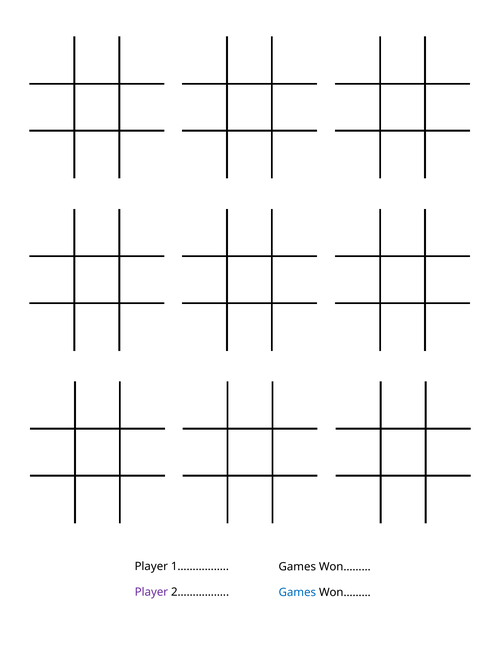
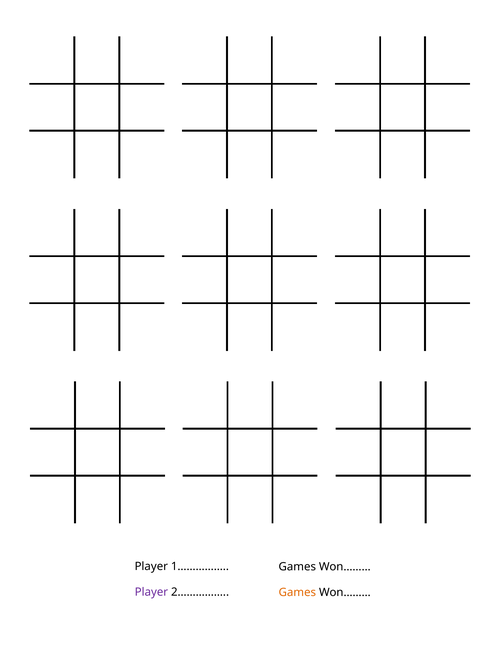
Games at (297, 592) colour: blue -> orange
